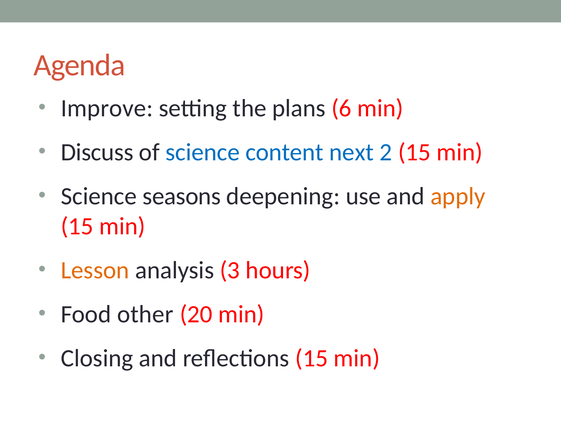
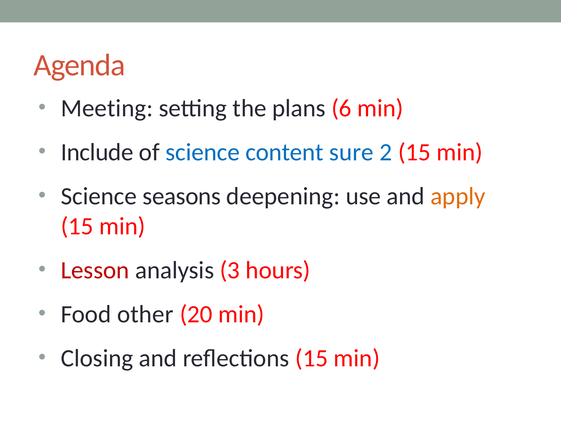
Improve: Improve -> Meeting
Discuss: Discuss -> Include
next: next -> sure
Lesson colour: orange -> red
